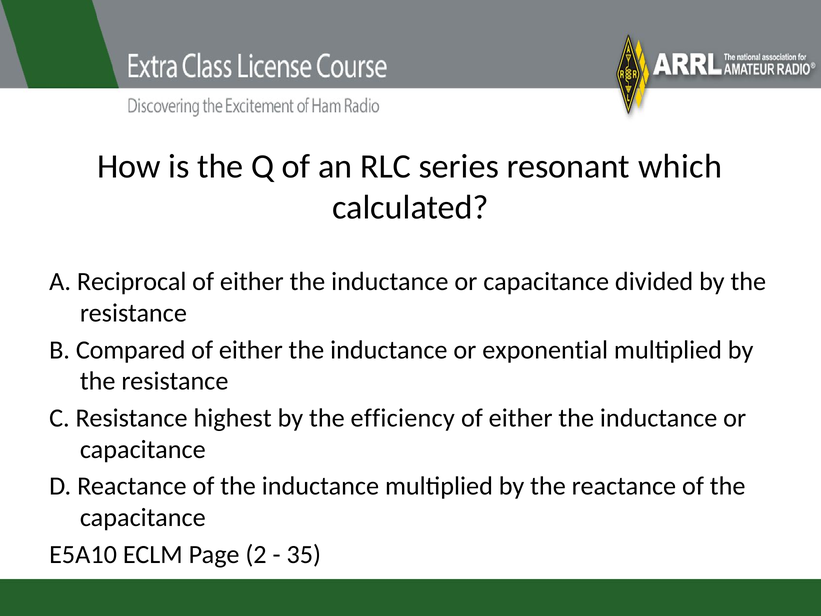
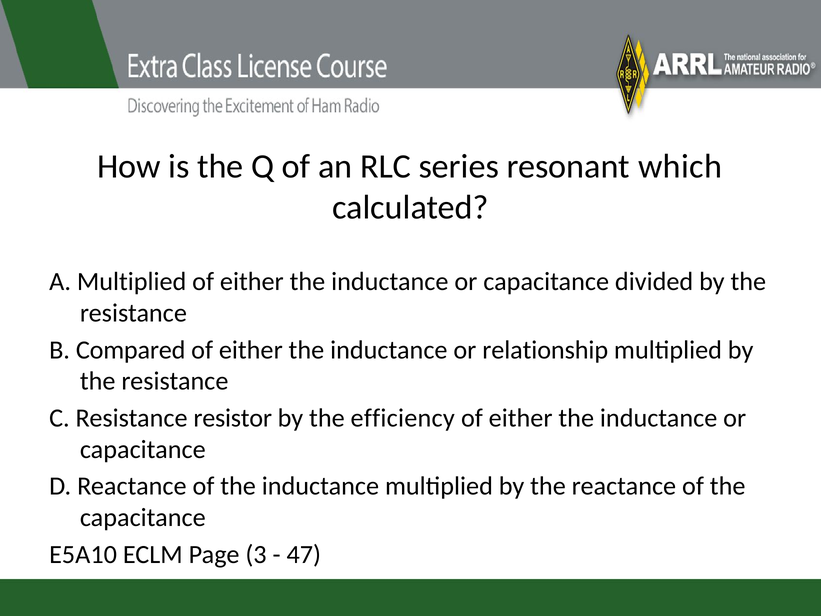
A Reciprocal: Reciprocal -> Multiplied
exponential: exponential -> relationship
highest: highest -> resistor
2: 2 -> 3
35: 35 -> 47
